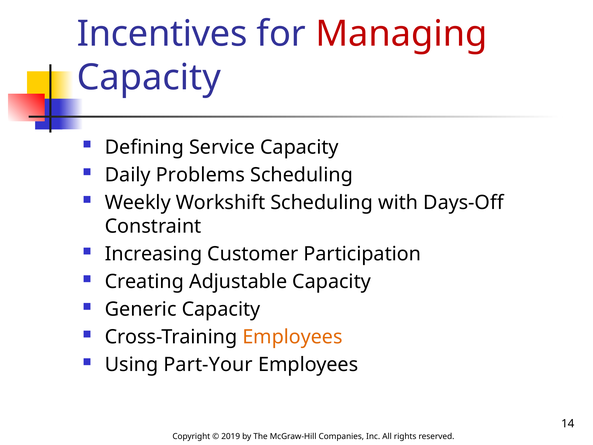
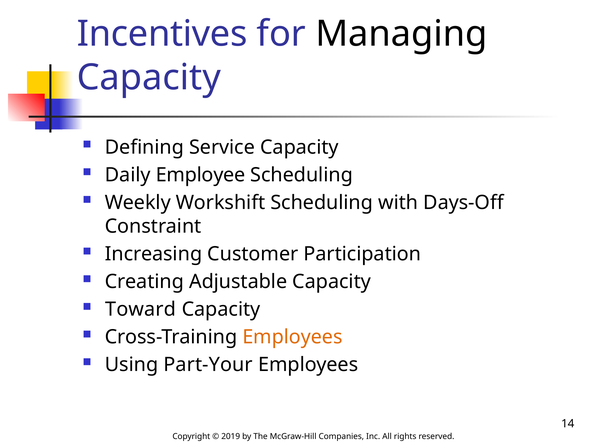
Managing colour: red -> black
Problems: Problems -> Employee
Generic: Generic -> Toward
